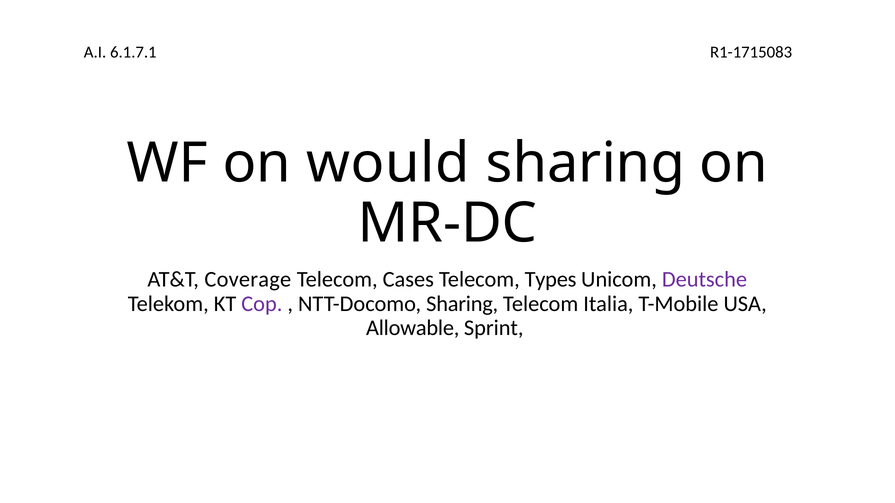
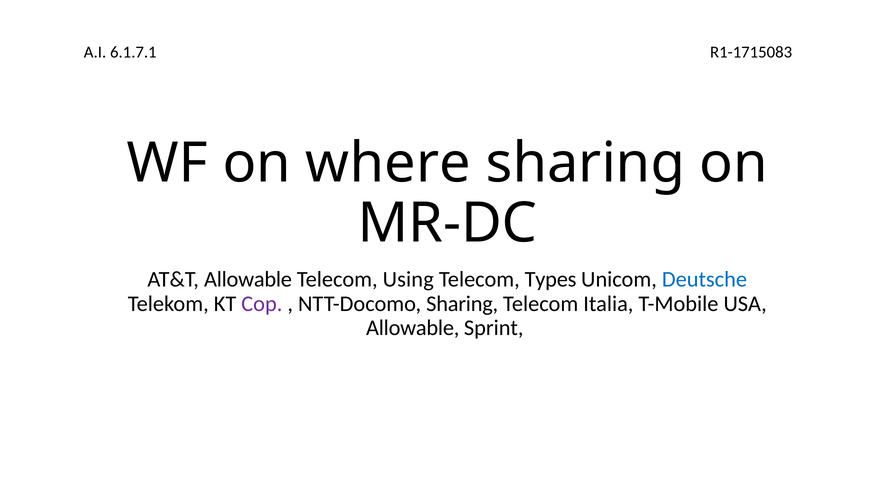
would: would -> where
AT&T Coverage: Coverage -> Allowable
Cases: Cases -> Using
Deutsche colour: purple -> blue
